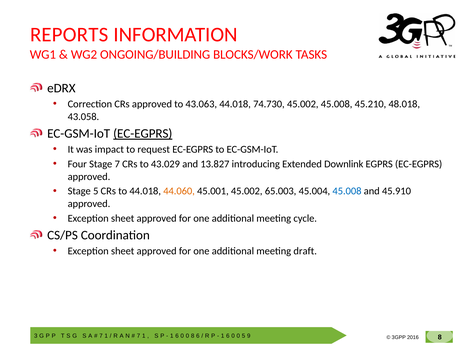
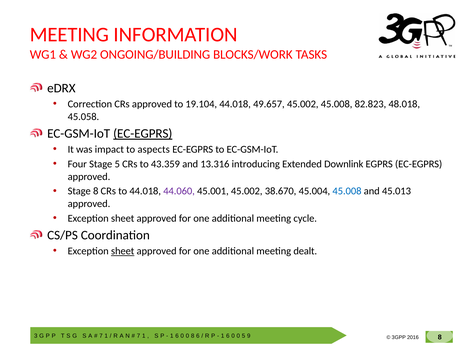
REPORTS at (69, 35): REPORTS -> MEETING
43.063: 43.063 -> 19.104
74.730: 74.730 -> 49.657
45.210: 45.210 -> 82.823
43.058: 43.058 -> 45.058
request: request -> aspects
Stage 7: 7 -> 5
43.029: 43.029 -> 43.359
13.827: 13.827 -> 13.316
Stage 5: 5 -> 8
44.060 colour: orange -> purple
65.003: 65.003 -> 38.670
45.910: 45.910 -> 45.013
sheet at (123, 251) underline: none -> present
draft: draft -> dealt
